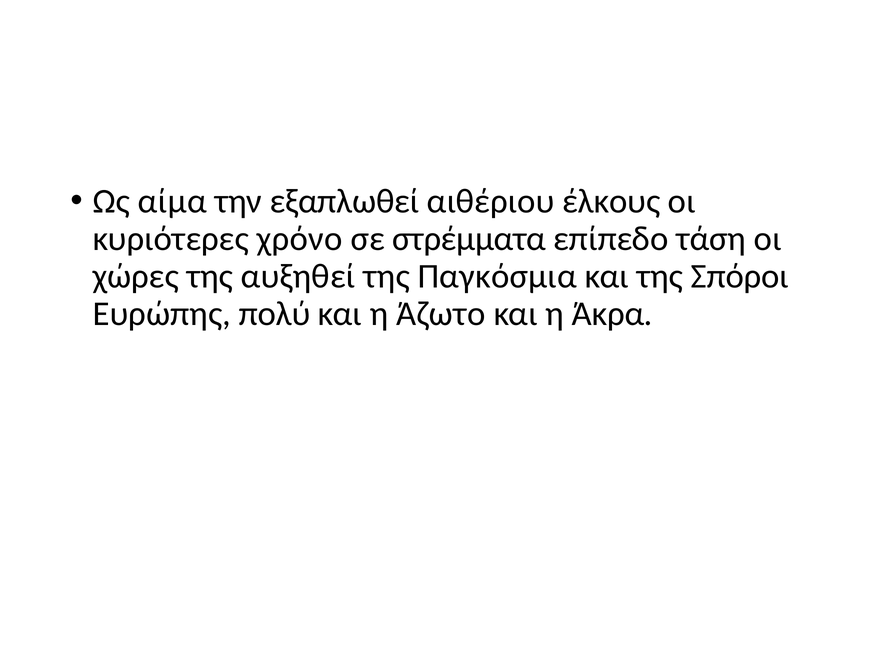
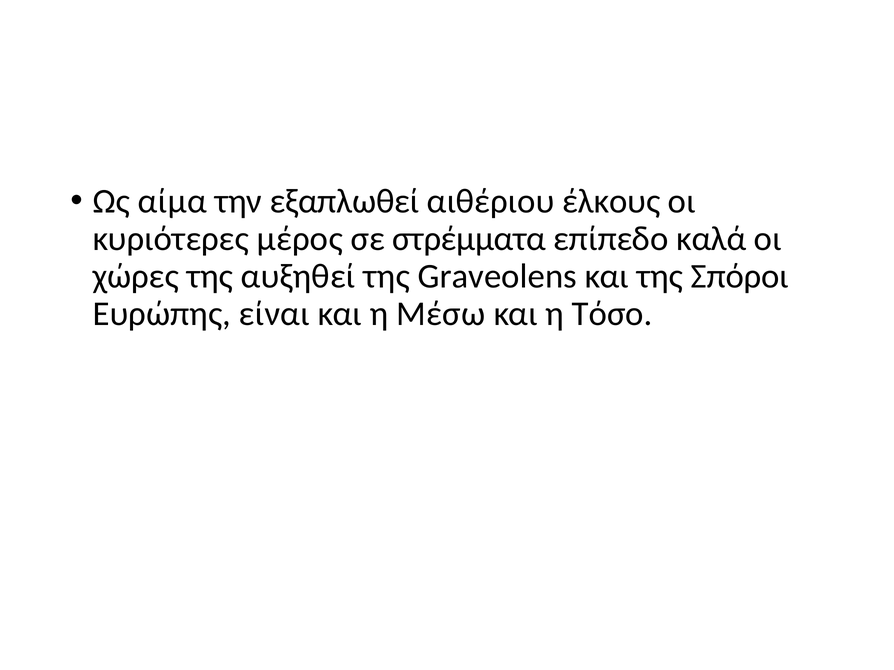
χρόνο: χρόνο -> μέρος
τάση: τάση -> καλά
Παγκόσμια: Παγκόσμια -> Graveolens
πολύ: πολύ -> είναι
Άζωτο: Άζωτο -> Μέσω
Άκρα: Άκρα -> Τόσο
